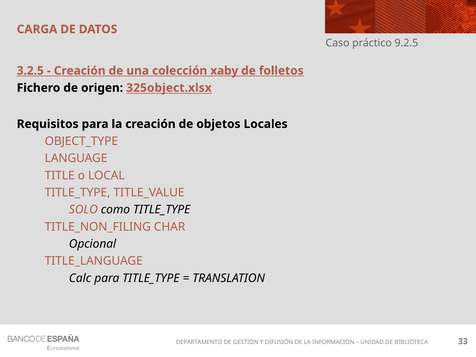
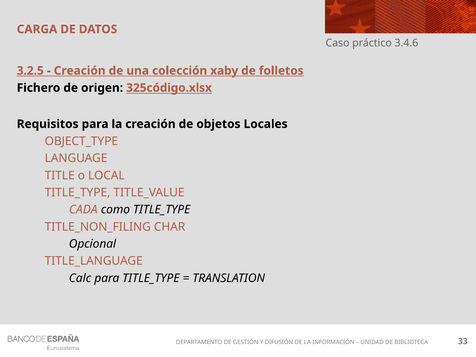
9.2.5: 9.2.5 -> 3.4.6
325object.xlsx: 325object.xlsx -> 325código.xlsx
SOLO: SOLO -> CADA
